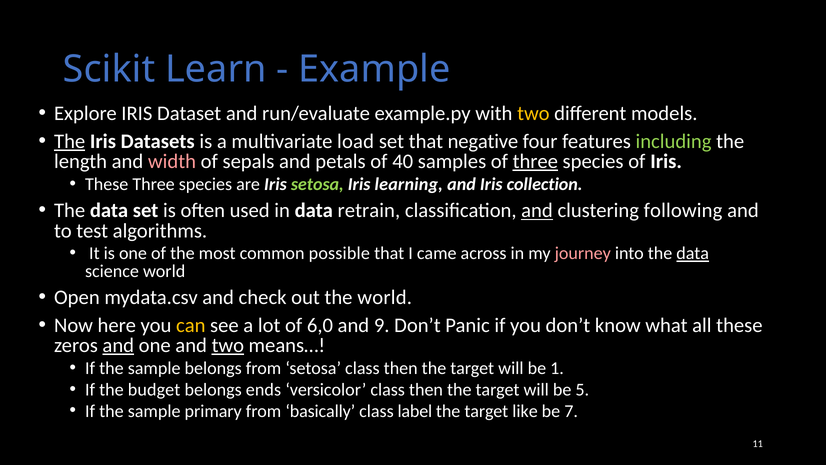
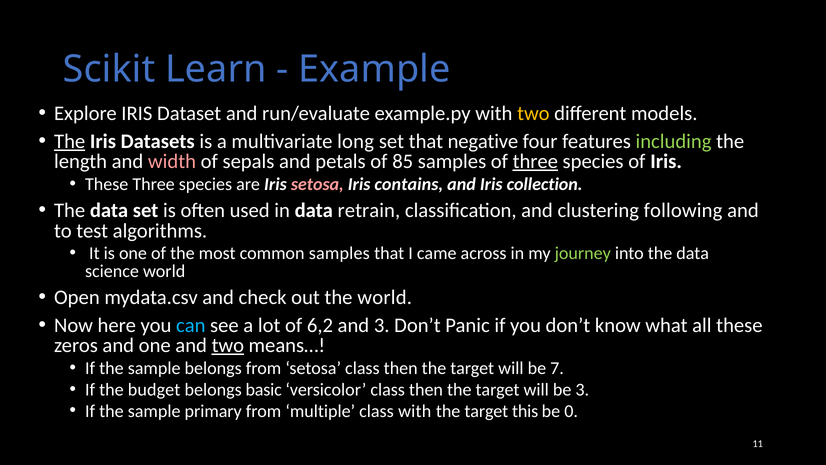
load: load -> long
40: 40 -> 85
setosa at (317, 184) colour: light green -> pink
learning: learning -> contains
and at (537, 210) underline: present -> none
common possible: possible -> samples
journey colour: pink -> light green
data at (693, 253) underline: present -> none
can colour: yellow -> light blue
6,0: 6,0 -> 6,2
and 9: 9 -> 3
and at (118, 345) underline: present -> none
1: 1 -> 7
ends: ends -> basic
be 5: 5 -> 3
basically: basically -> multiple
class label: label -> with
like: like -> this
7: 7 -> 0
